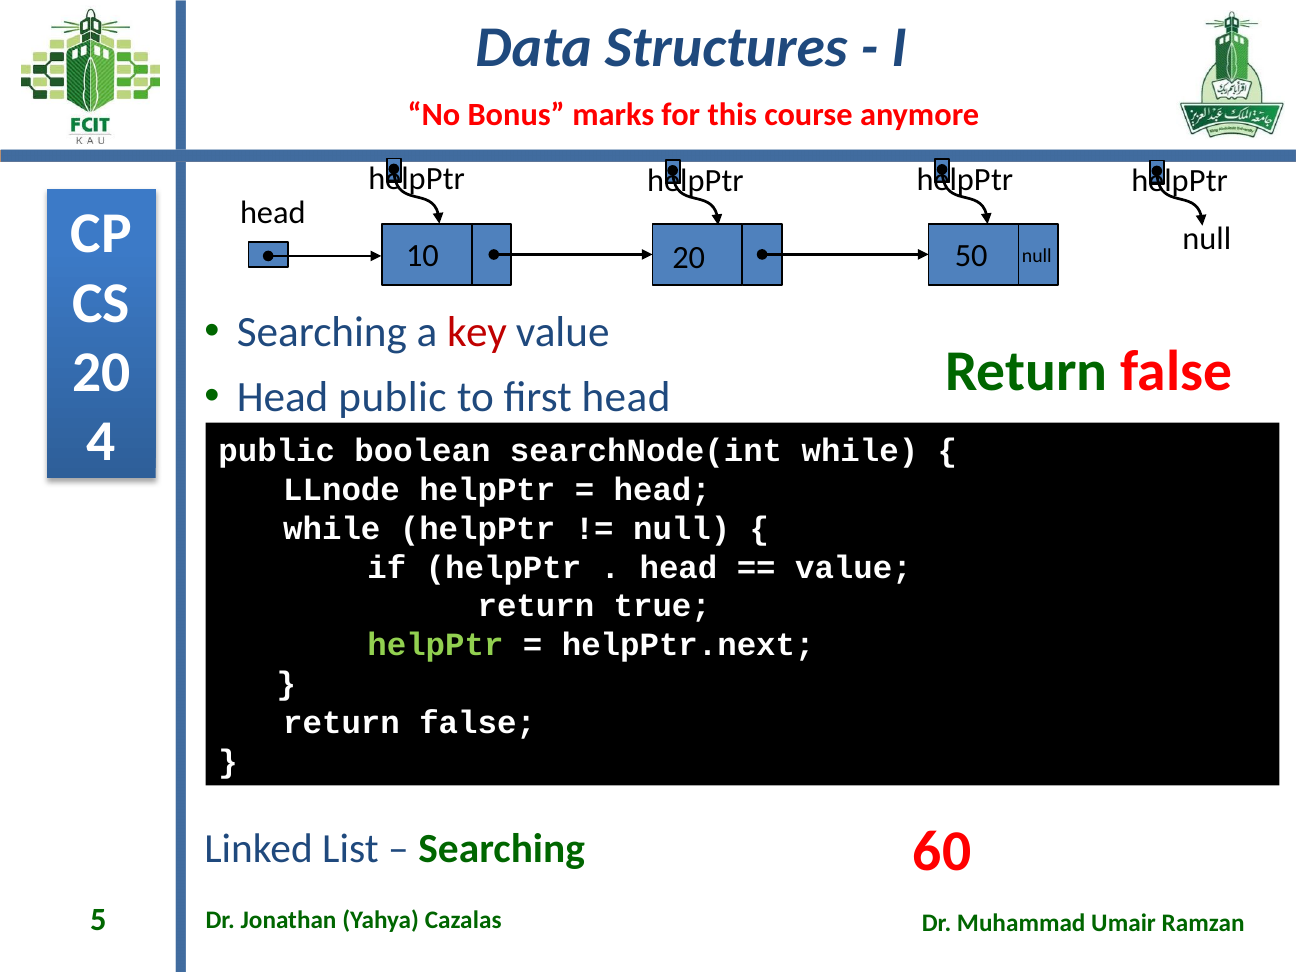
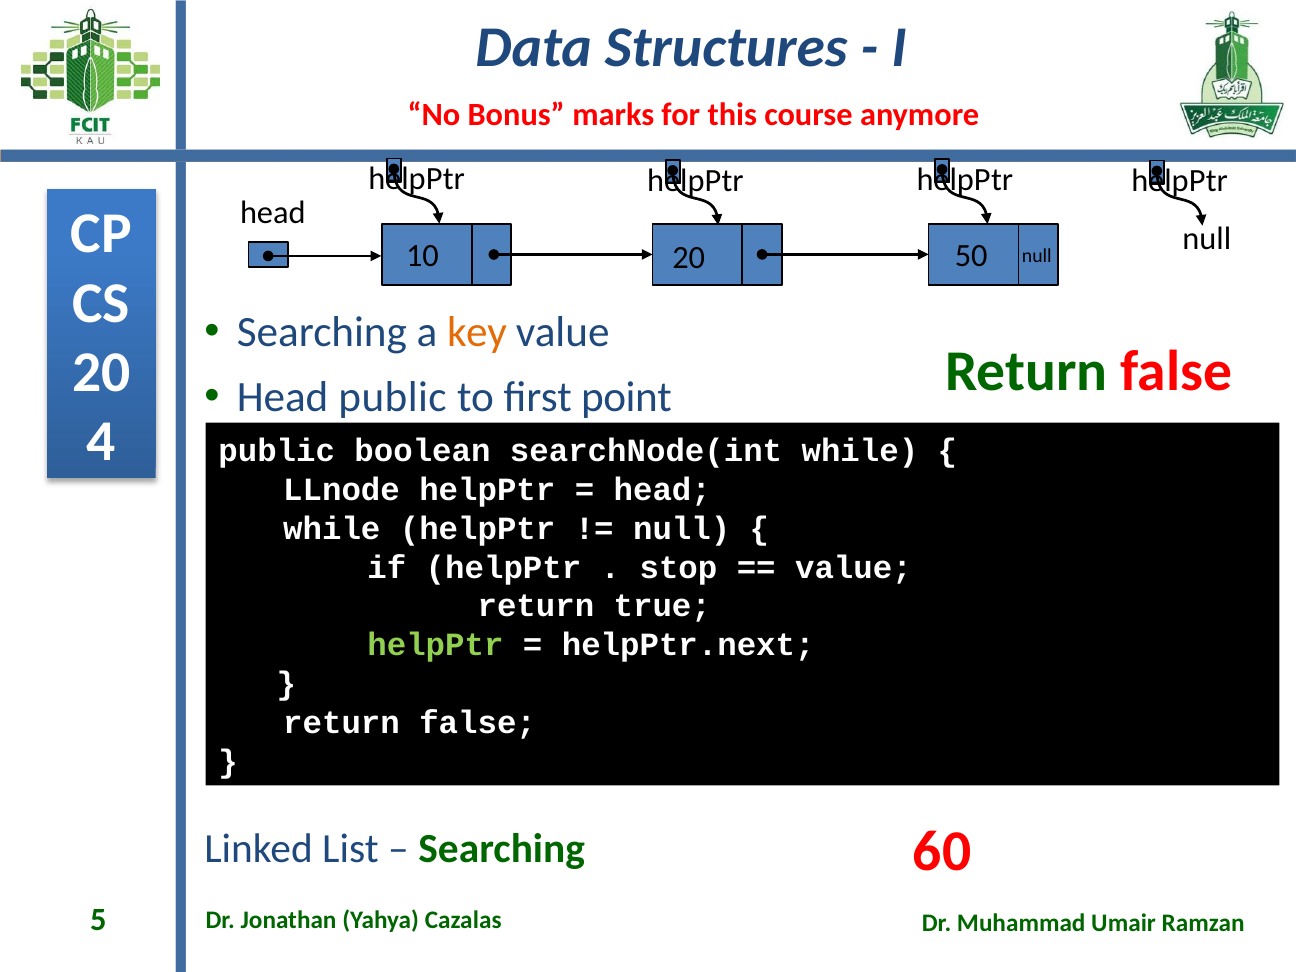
key colour: red -> orange
first head: head -> point
head at (678, 567): head -> stop
